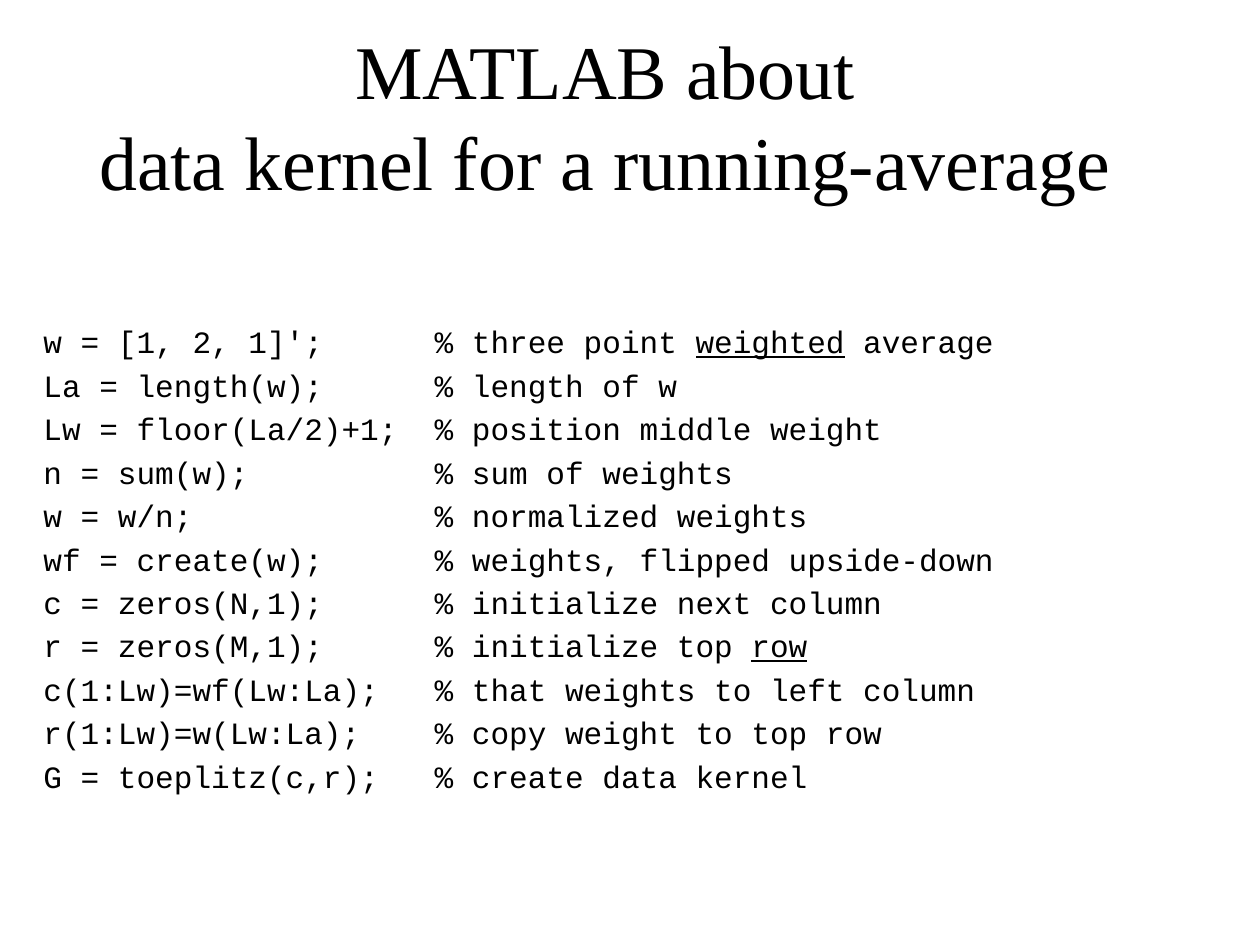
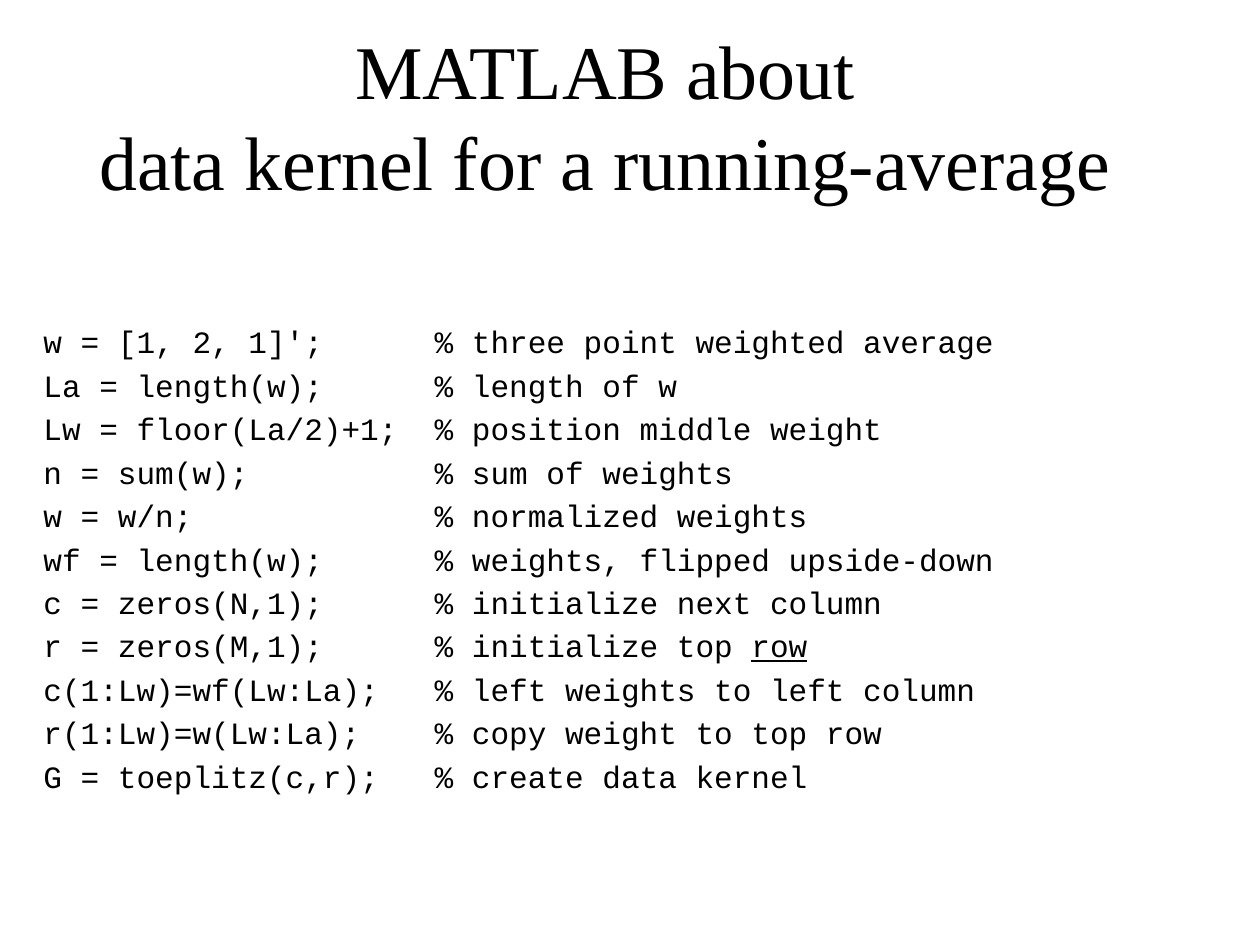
weighted underline: present -> none
create(w at (230, 561): create(w -> length(w
that at (509, 692): that -> left
